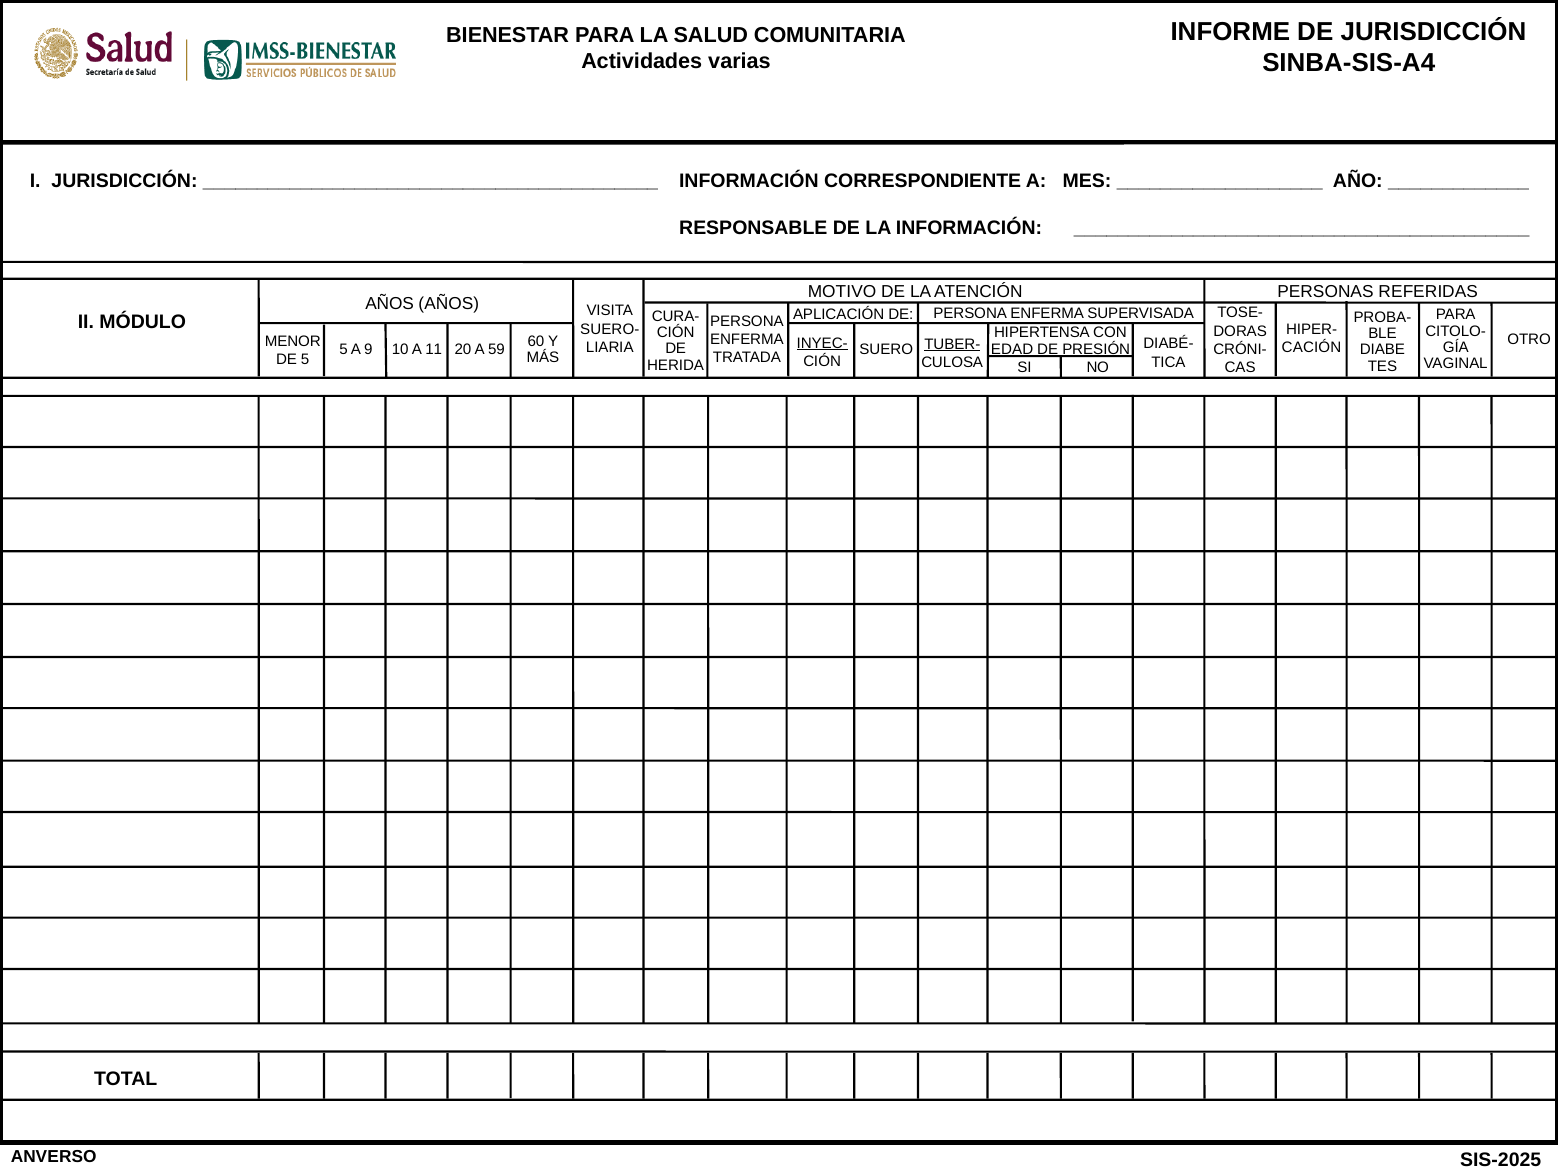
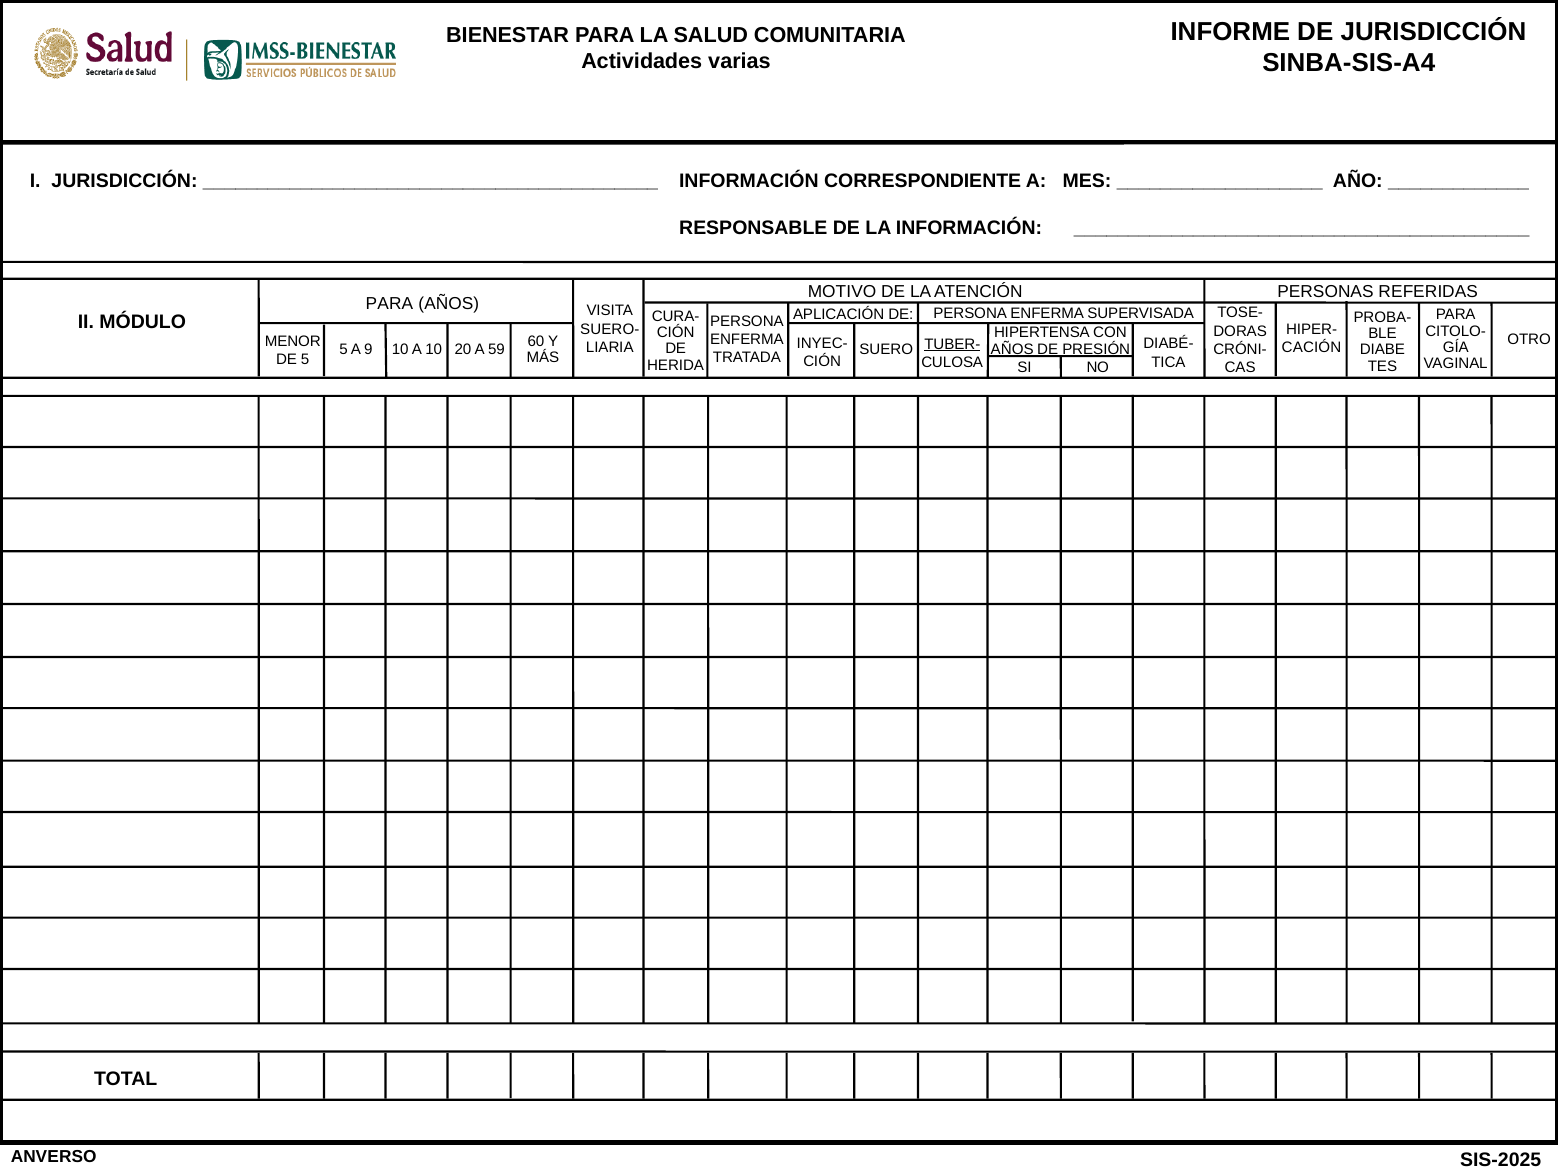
AÑOS at (390, 304): AÑOS -> PARA
INYEC- underline: present -> none
EDAD at (1012, 349): EDAD -> AÑOS
A 11: 11 -> 10
